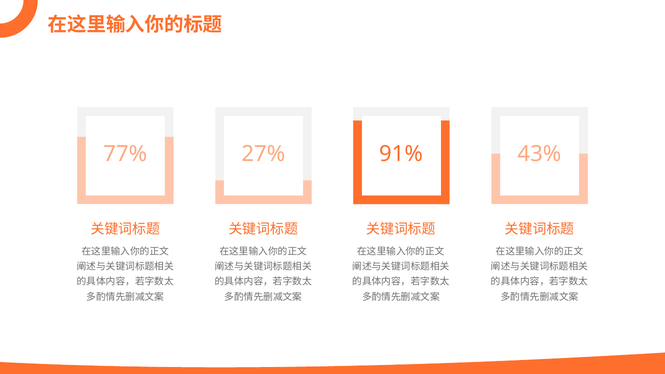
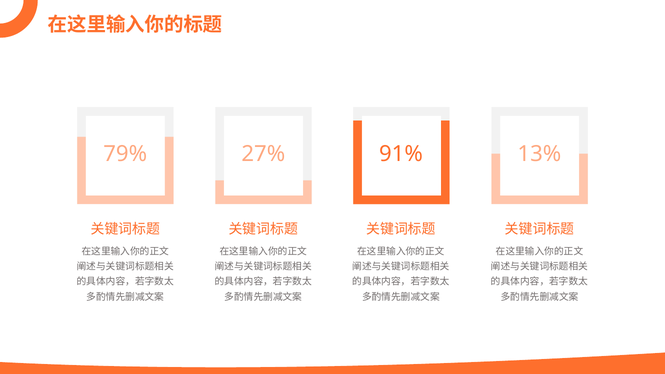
77%: 77% -> 79%
43%: 43% -> 13%
